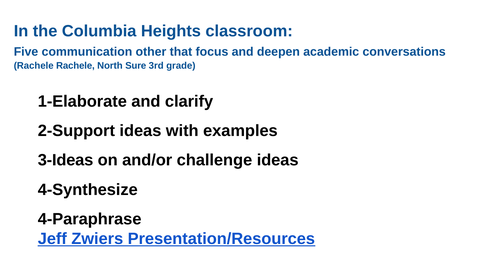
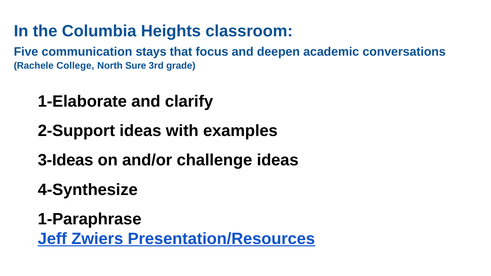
other: other -> stays
Rachele Rachele: Rachele -> College
4-Paraphrase: 4-Paraphrase -> 1-Paraphrase
